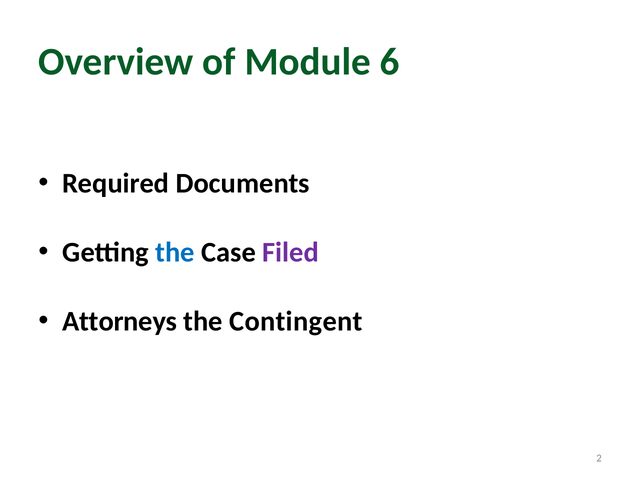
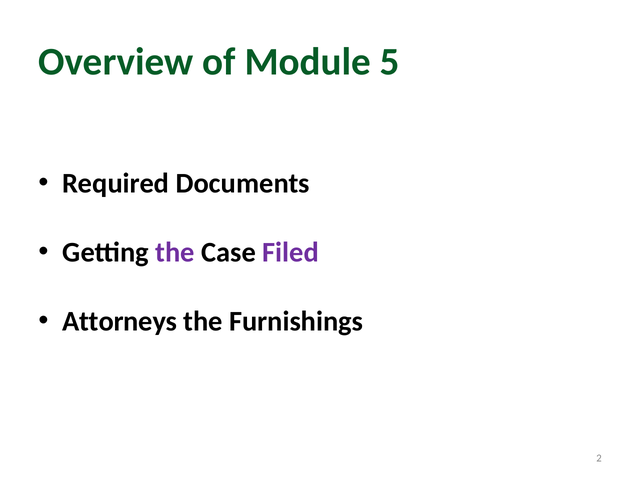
6: 6 -> 5
the at (175, 252) colour: blue -> purple
Contingent: Contingent -> Furnishings
